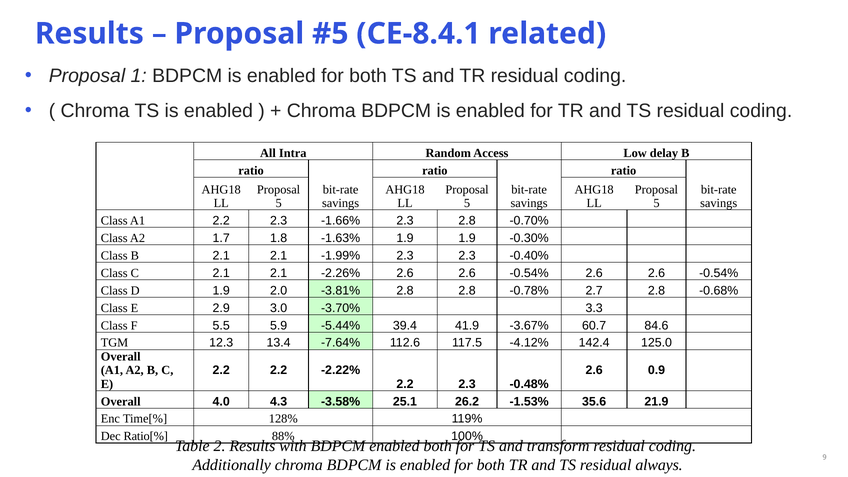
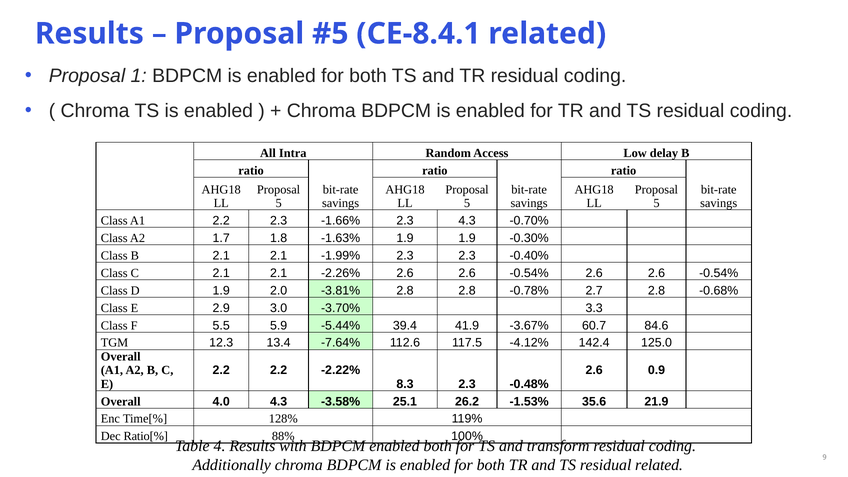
2.3 2.8: 2.8 -> 4.3
2.2 at (405, 384): 2.2 -> 8.3
2: 2 -> 4
residual always: always -> related
